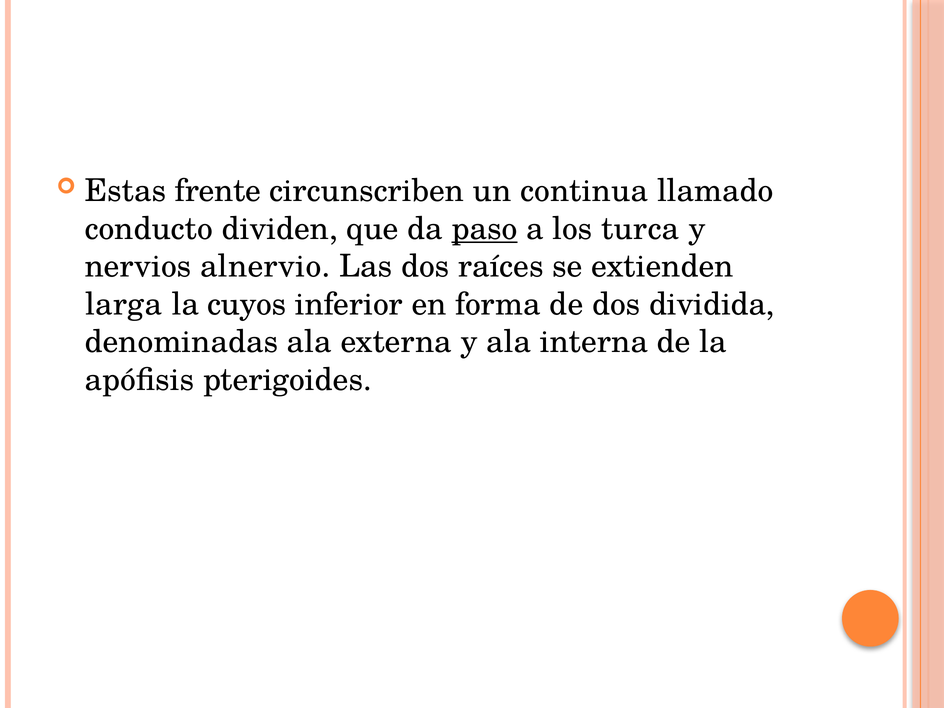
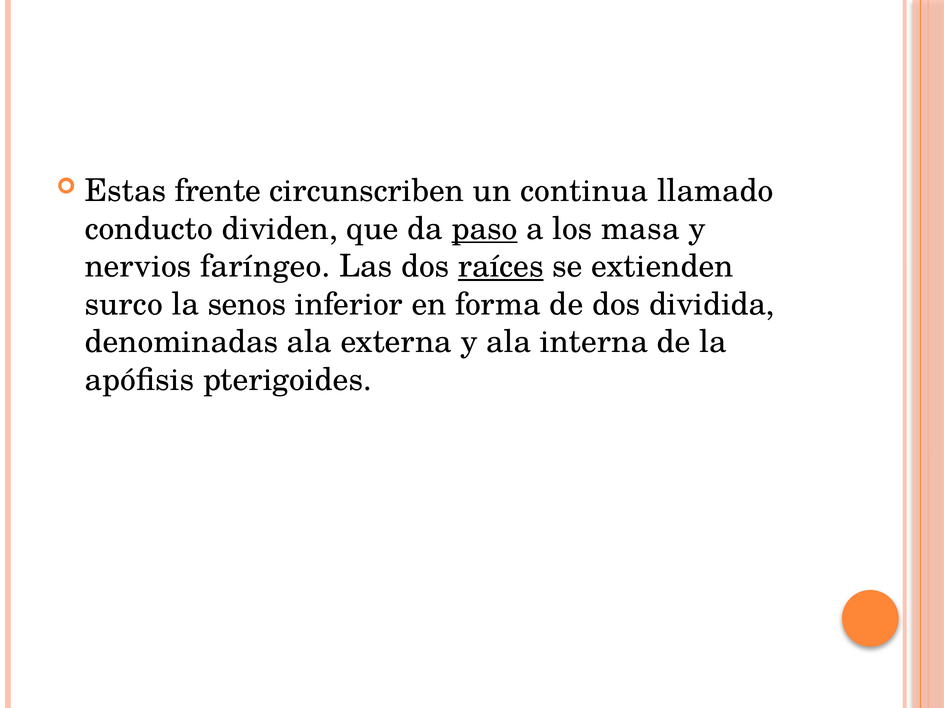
turca: turca -> masa
alnervio: alnervio -> faríngeo
raíces underline: none -> present
larga: larga -> surco
cuyos: cuyos -> senos
